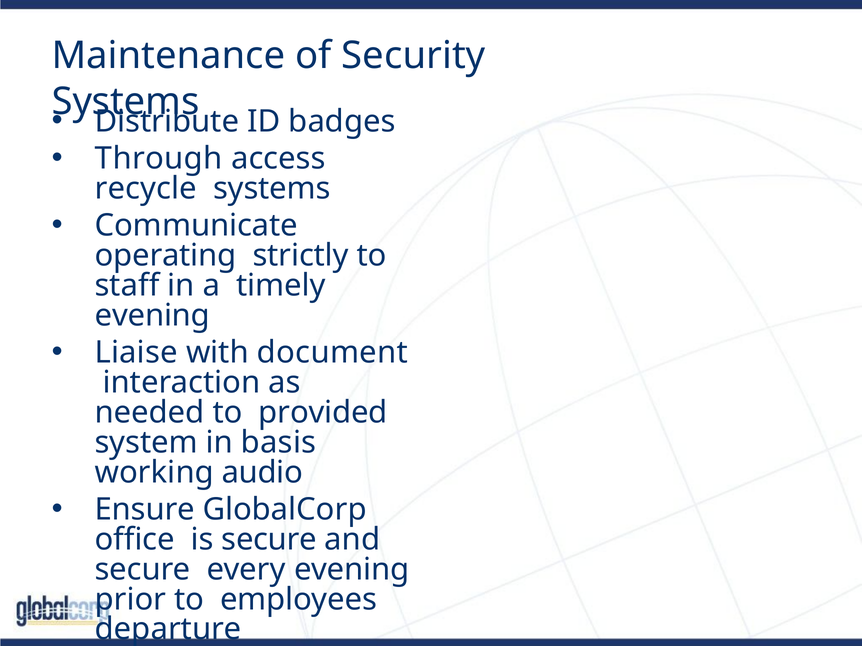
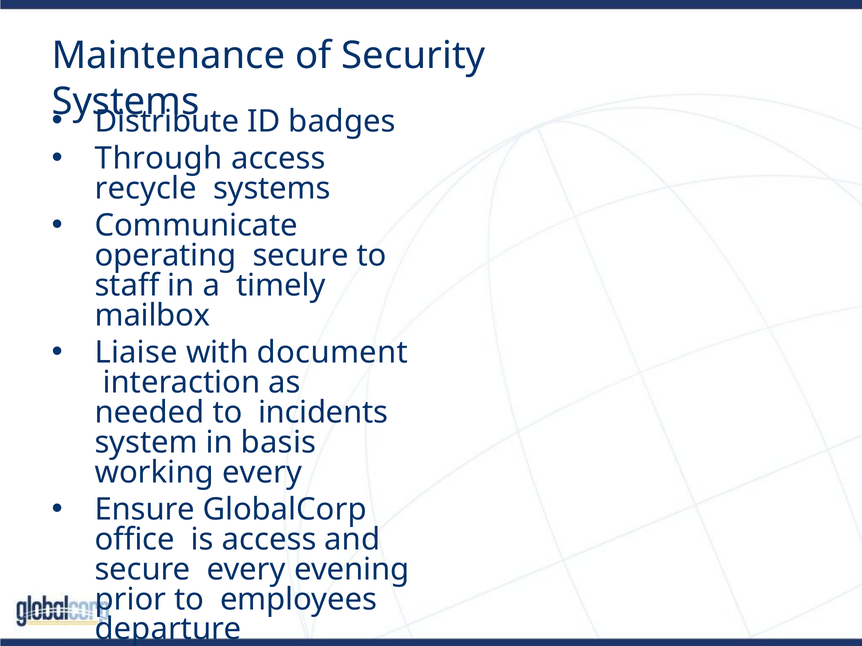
operating strictly: strictly -> secure
evening at (152, 316): evening -> mailbox
provided: provided -> incidents
working audio: audio -> every
is secure: secure -> access
